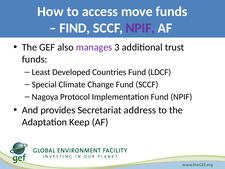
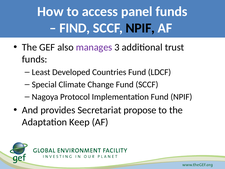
move: move -> panel
NPIF at (140, 28) colour: purple -> black
address: address -> propose
